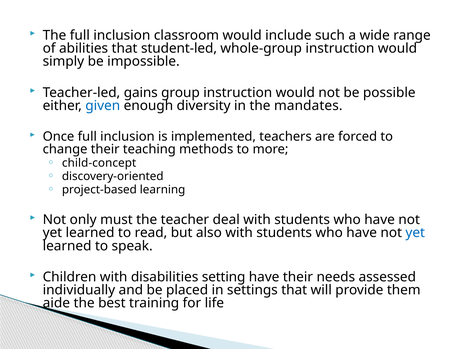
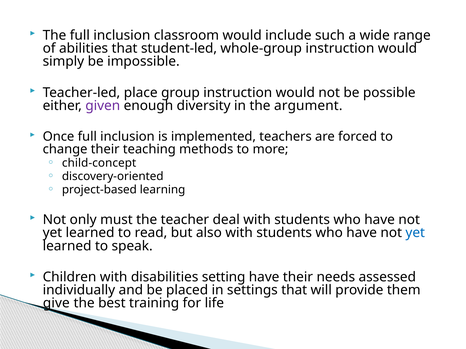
gains: gains -> place
given colour: blue -> purple
mandates: mandates -> argument
aide: aide -> give
